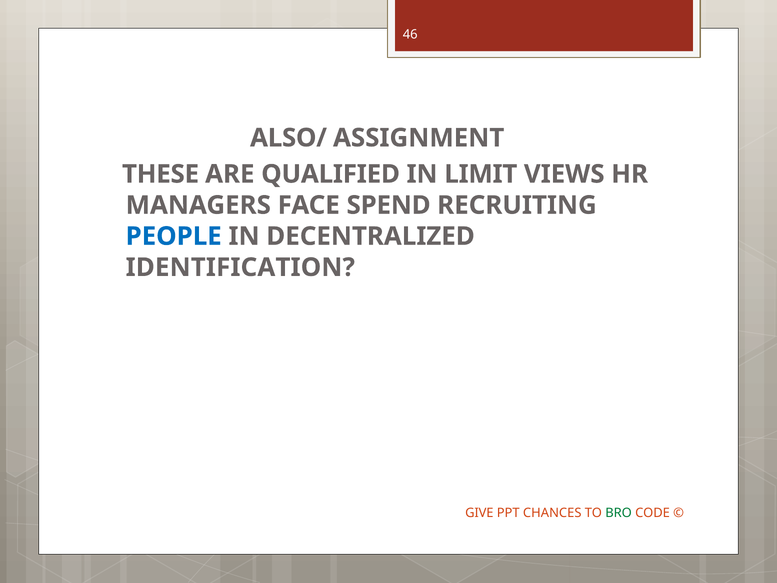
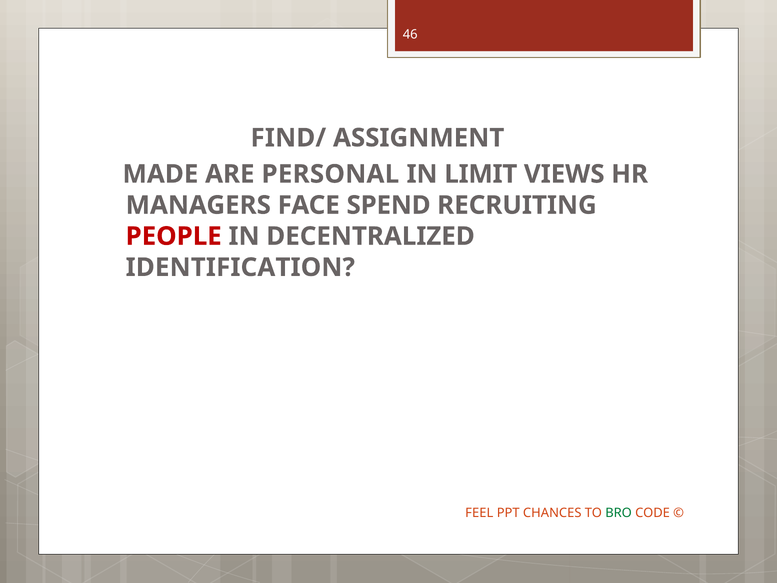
ALSO/: ALSO/ -> FIND/
THESE: THESE -> MADE
QUALIFIED: QUALIFIED -> PERSONAL
PEOPLE colour: blue -> red
GIVE: GIVE -> FEEL
